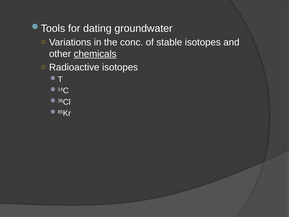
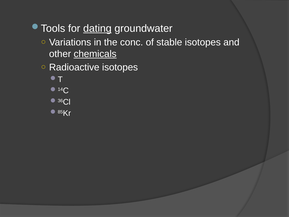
dating underline: none -> present
